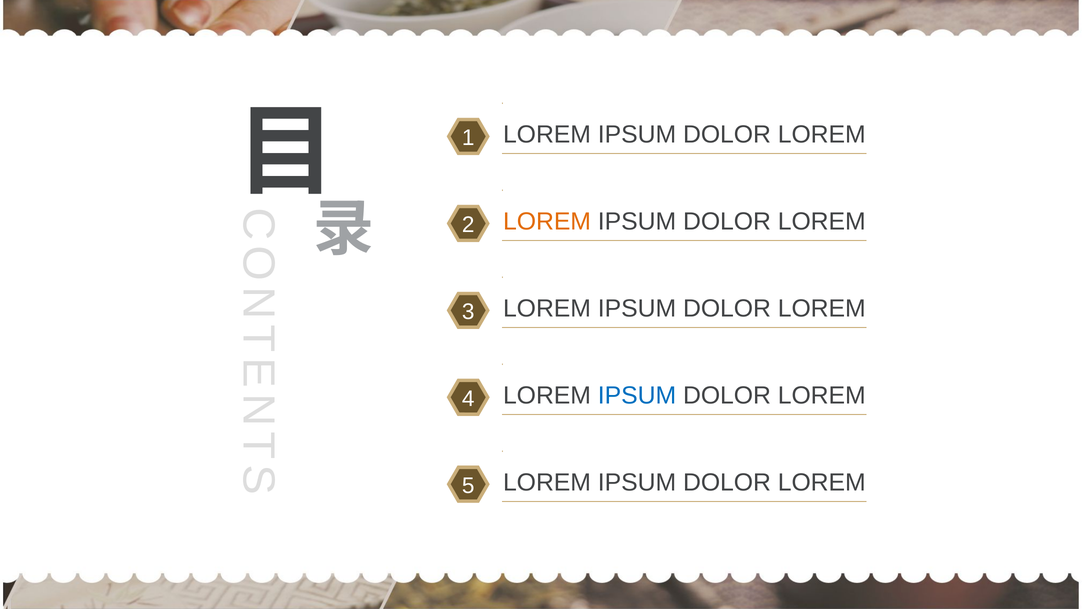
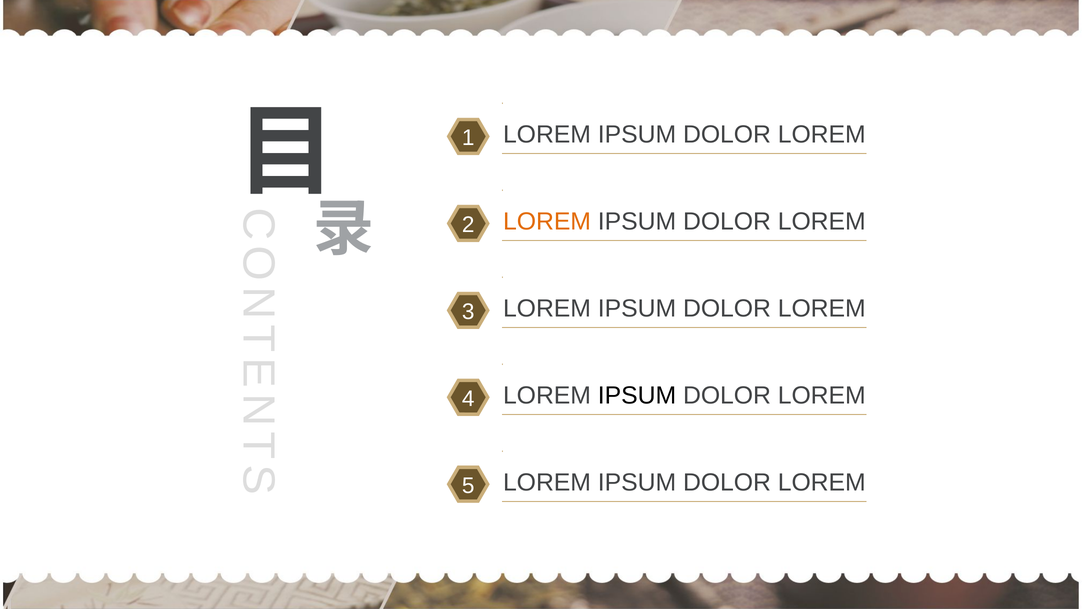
IPSUM at (637, 395) colour: blue -> black
